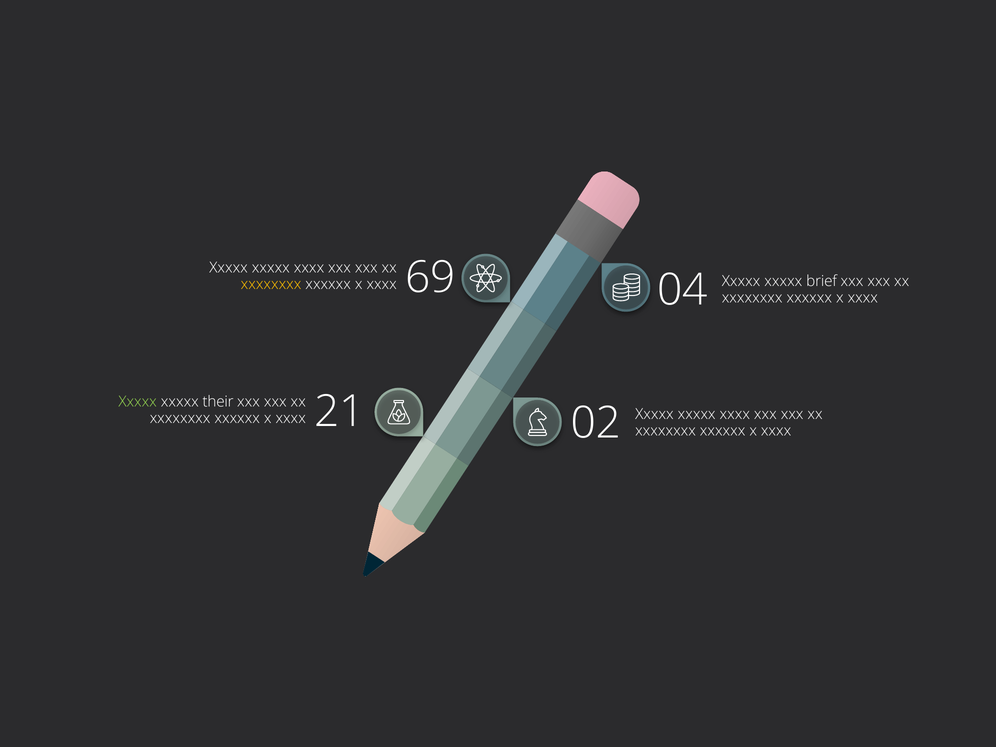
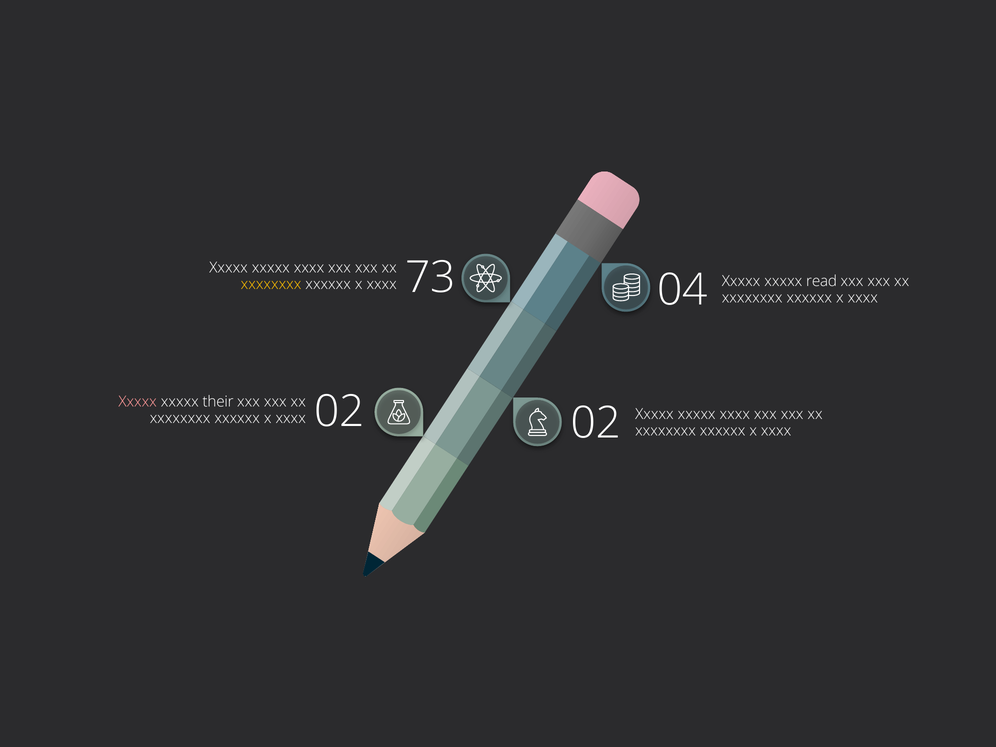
brief: brief -> read
69: 69 -> 73
Xxxxx at (138, 402) colour: light green -> pink
21 at (339, 412): 21 -> 02
